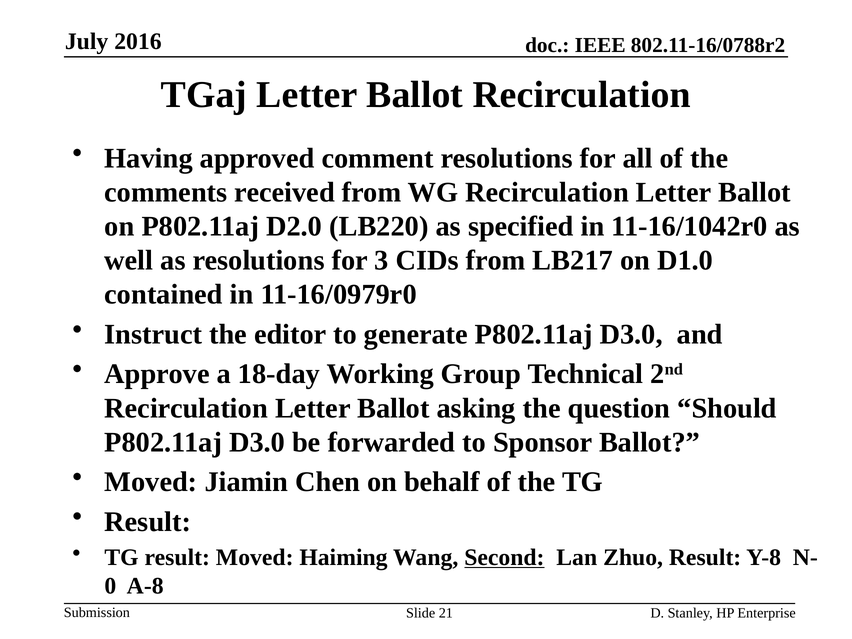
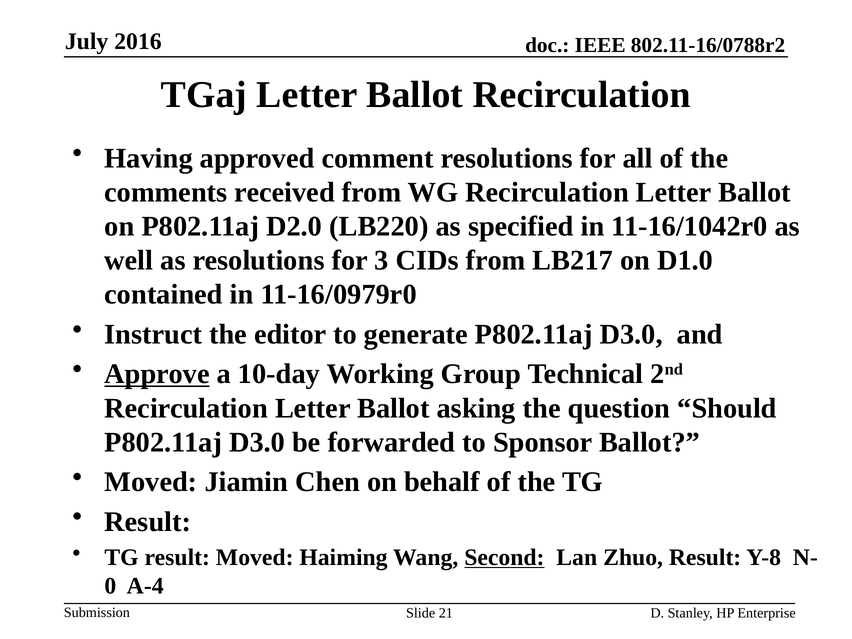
Approve underline: none -> present
18-day: 18-day -> 10-day
A-8: A-8 -> A-4
